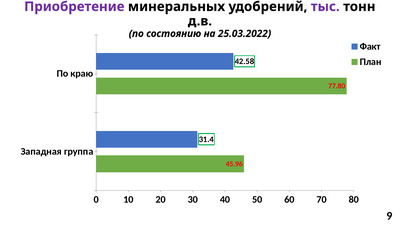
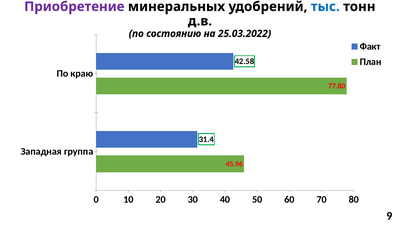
тыс colour: purple -> blue
